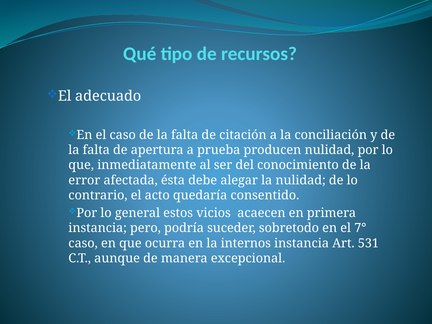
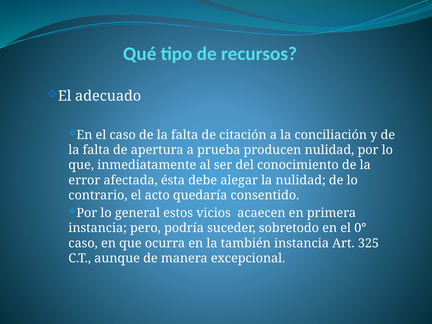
7°: 7° -> 0°
internos: internos -> también
531: 531 -> 325
